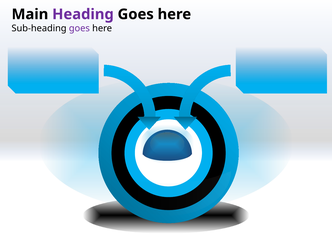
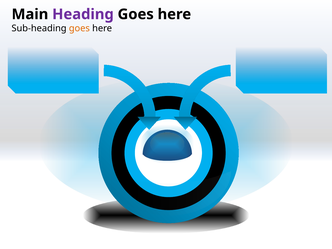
goes at (79, 28) colour: purple -> orange
